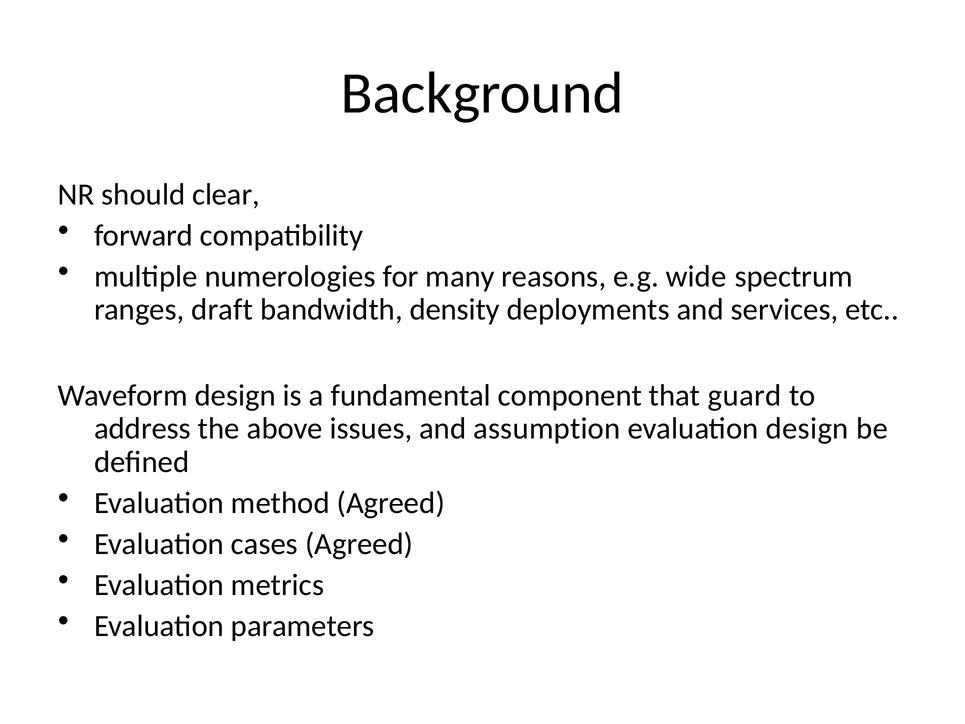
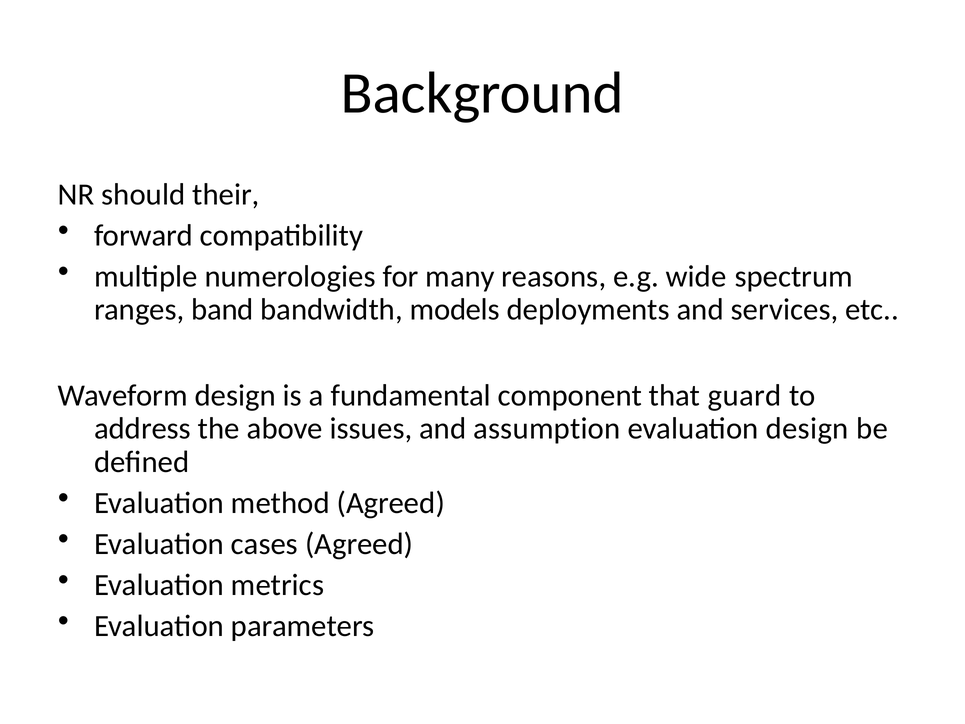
clear: clear -> their
draft: draft -> band
density: density -> models
